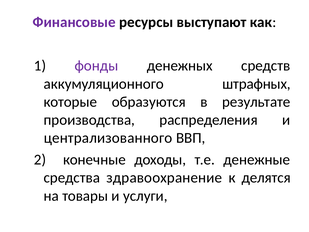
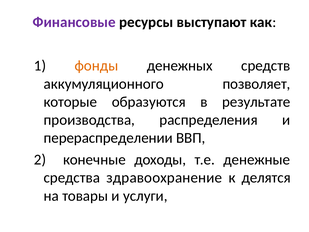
фонды colour: purple -> orange
штрафных: штрафных -> позволяет
централизованного: централизованного -> перераспределении
